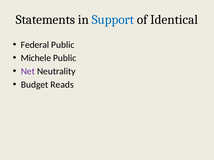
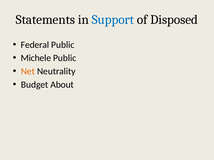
Identical: Identical -> Disposed
Net colour: purple -> orange
Reads: Reads -> About
